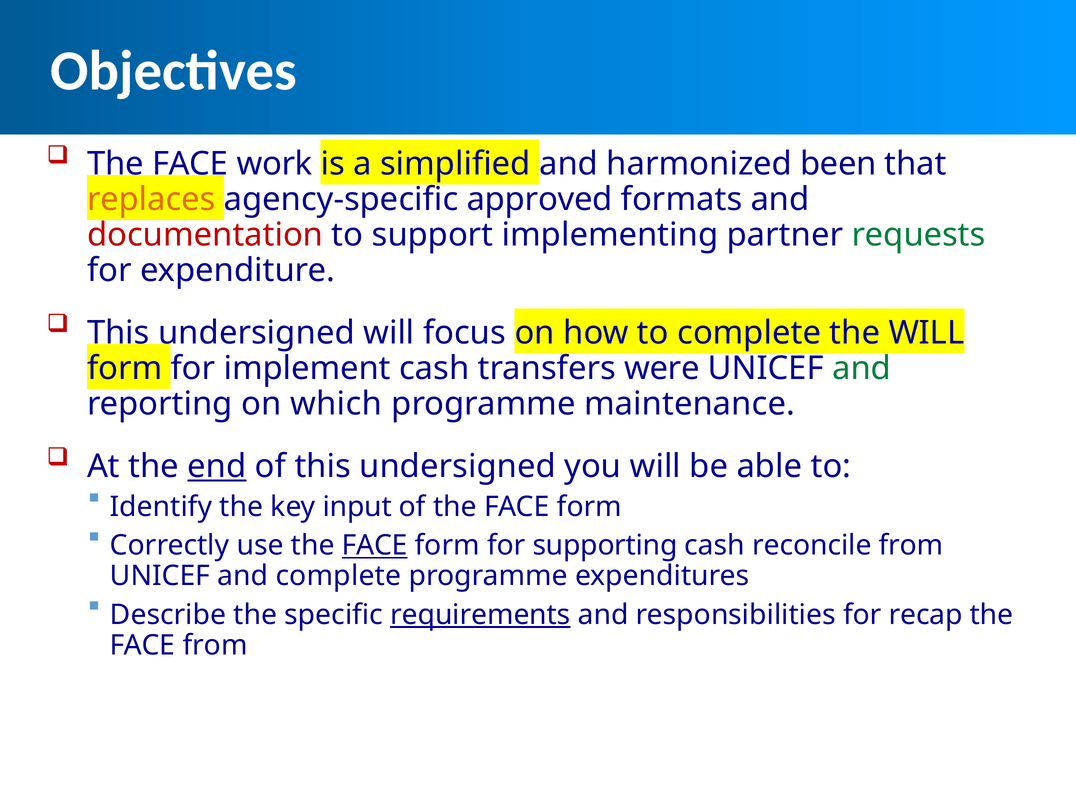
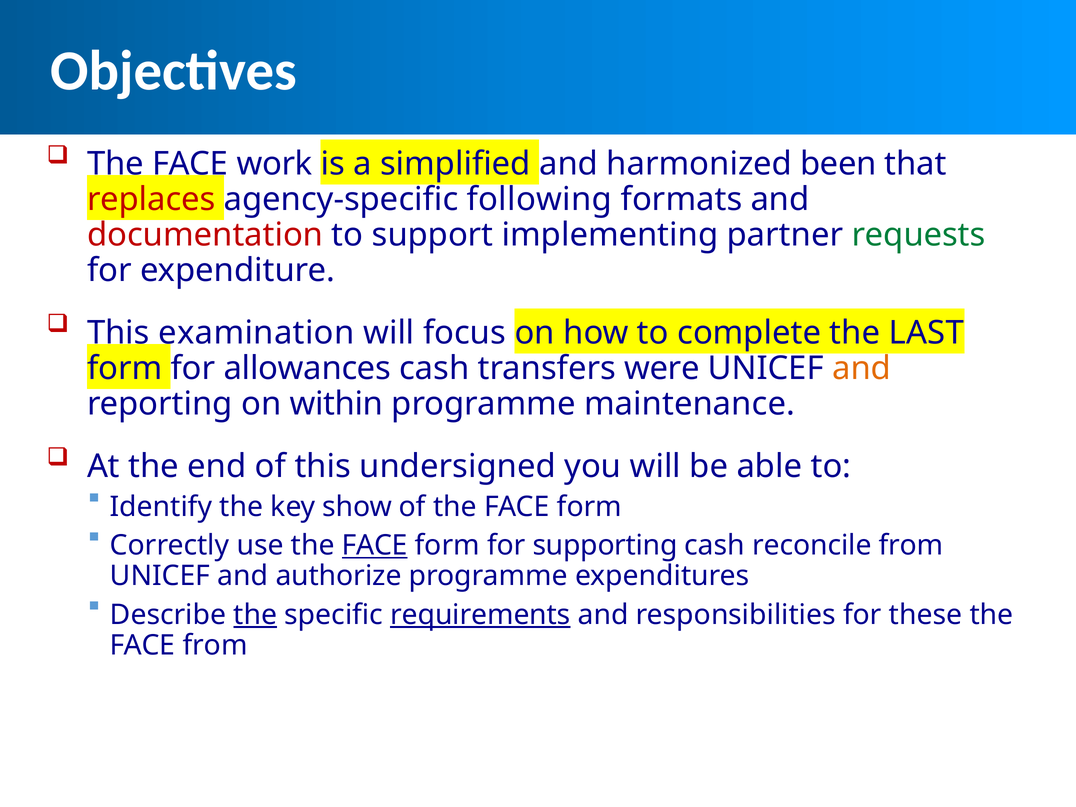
replaces colour: orange -> red
approved: approved -> following
undersigned at (256, 333): undersigned -> examination
the WILL: WILL -> LAST
implement: implement -> allowances
and at (862, 368) colour: green -> orange
which: which -> within
end underline: present -> none
input: input -> show
and complete: complete -> authorize
the at (255, 615) underline: none -> present
recap: recap -> these
